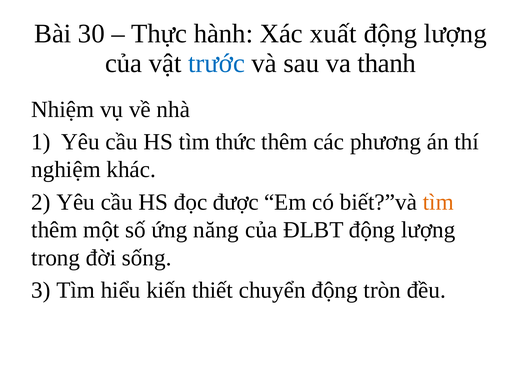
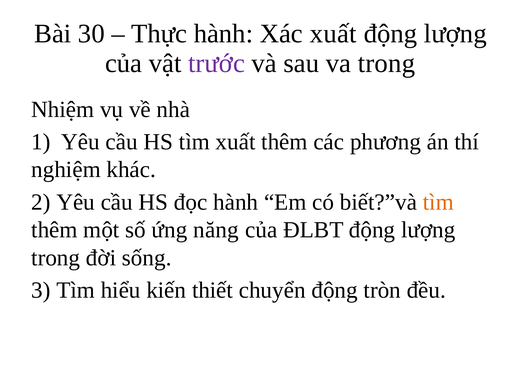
trước colour: blue -> purple
va thanh: thanh -> trong
tìm thức: thức -> xuất
đọc được: được -> hành
